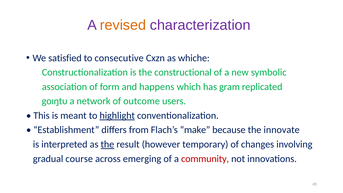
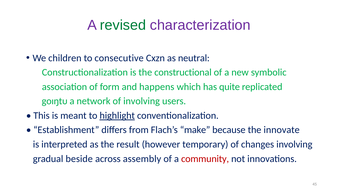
revised colour: orange -> green
satisfied: satisfied -> children
whiche: whiche -> neutral
gram: gram -> quite
of outcome: outcome -> involving
the at (107, 144) underline: present -> none
course: course -> beside
emerging: emerging -> assembly
